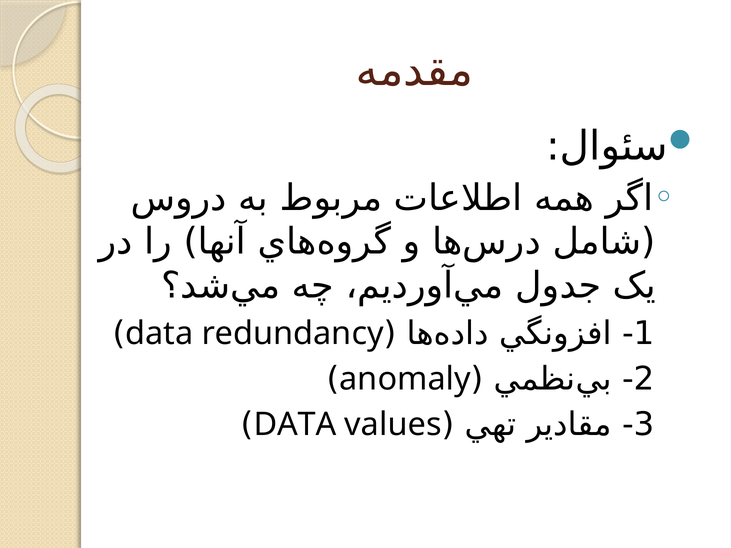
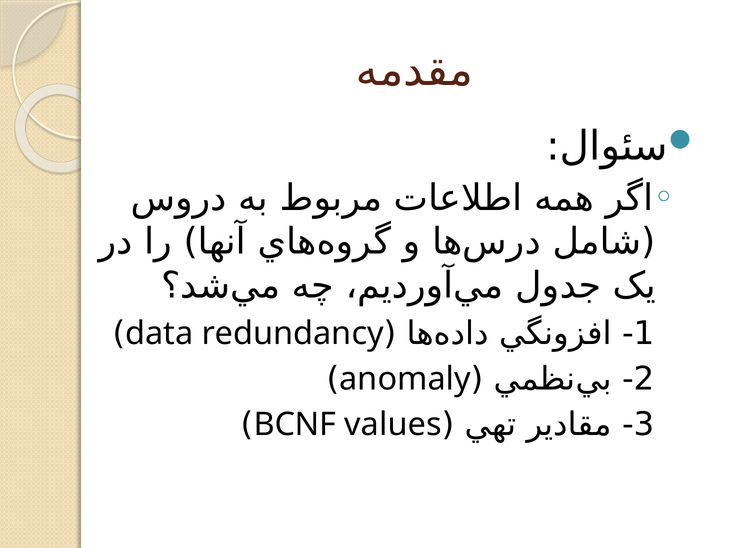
DATA at (295, 425): DATA -> BCNF
